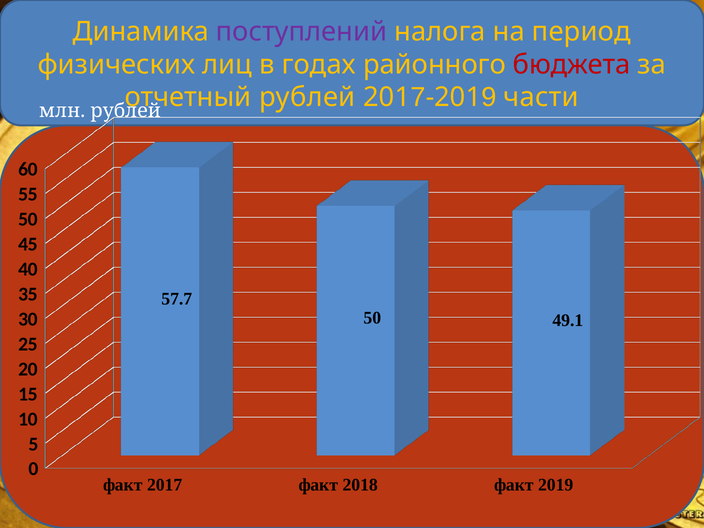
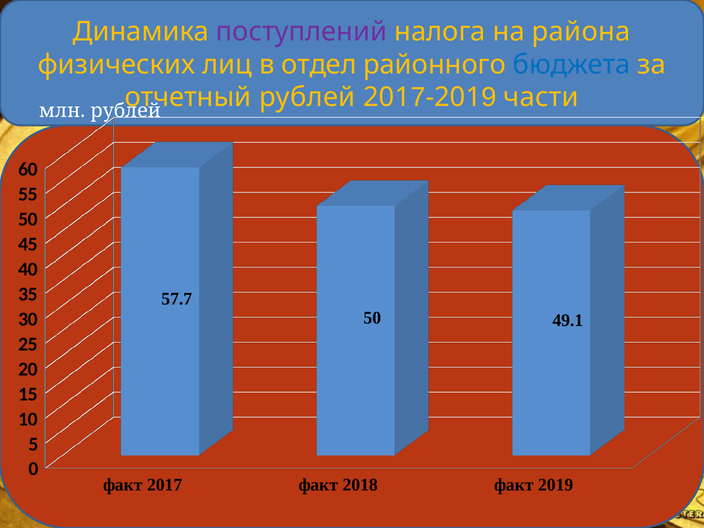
период: период -> района
годах: годах -> отдел
бюджета colour: red -> blue
